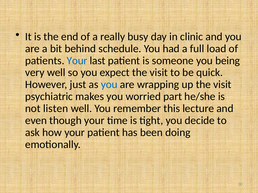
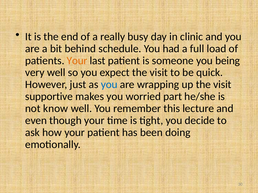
Your at (77, 61) colour: blue -> orange
psychiatric: psychiatric -> supportive
listen: listen -> know
